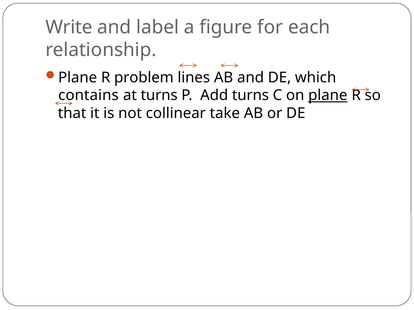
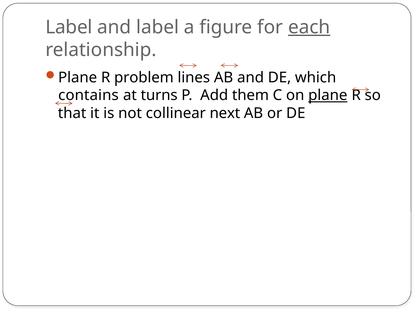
Write at (69, 27): Write -> Label
each underline: none -> present
Add turns: turns -> them
take: take -> next
